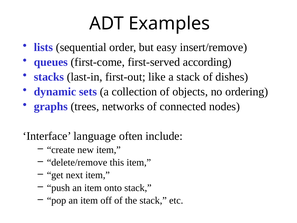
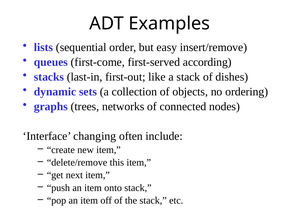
language: language -> changing
